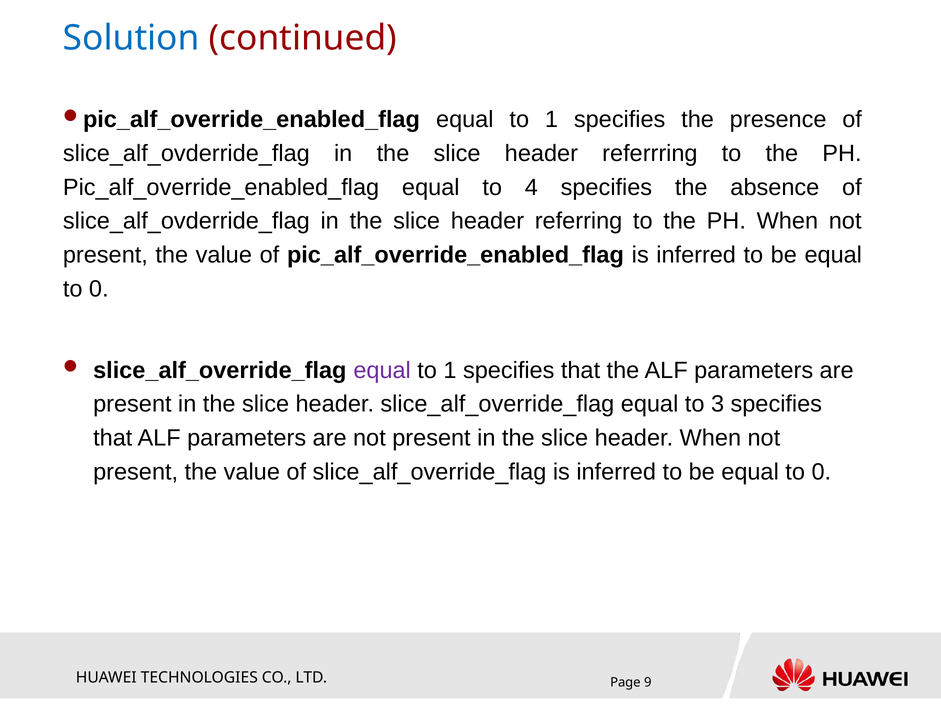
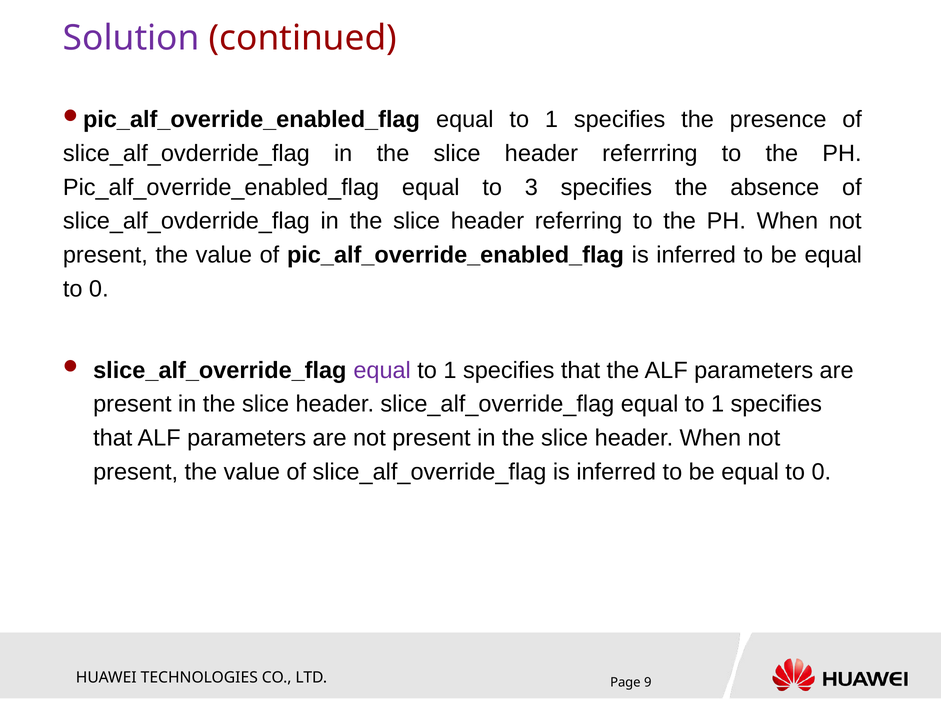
Solution colour: blue -> purple
4: 4 -> 3
3 at (718, 404): 3 -> 1
